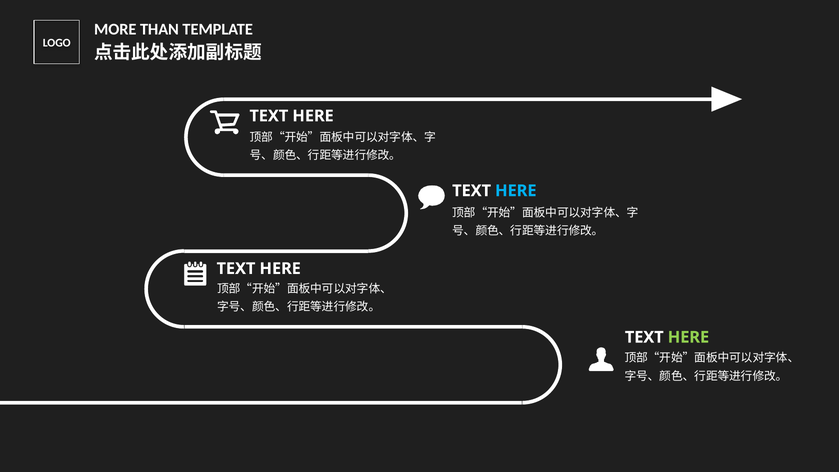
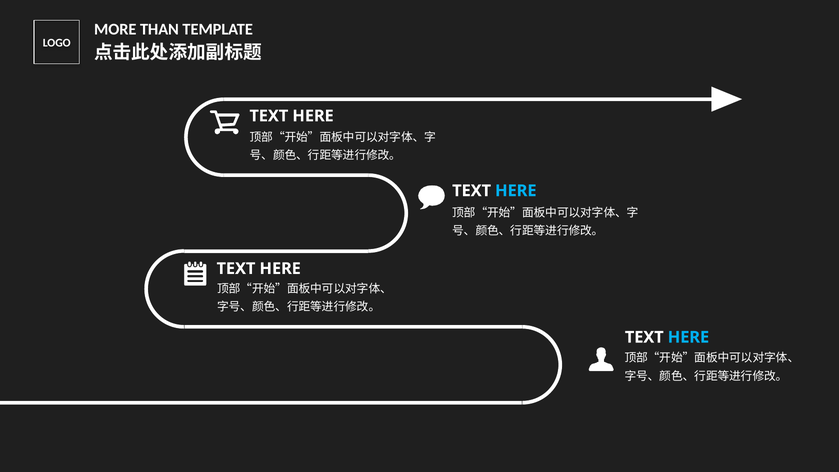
HERE at (688, 337) colour: light green -> light blue
